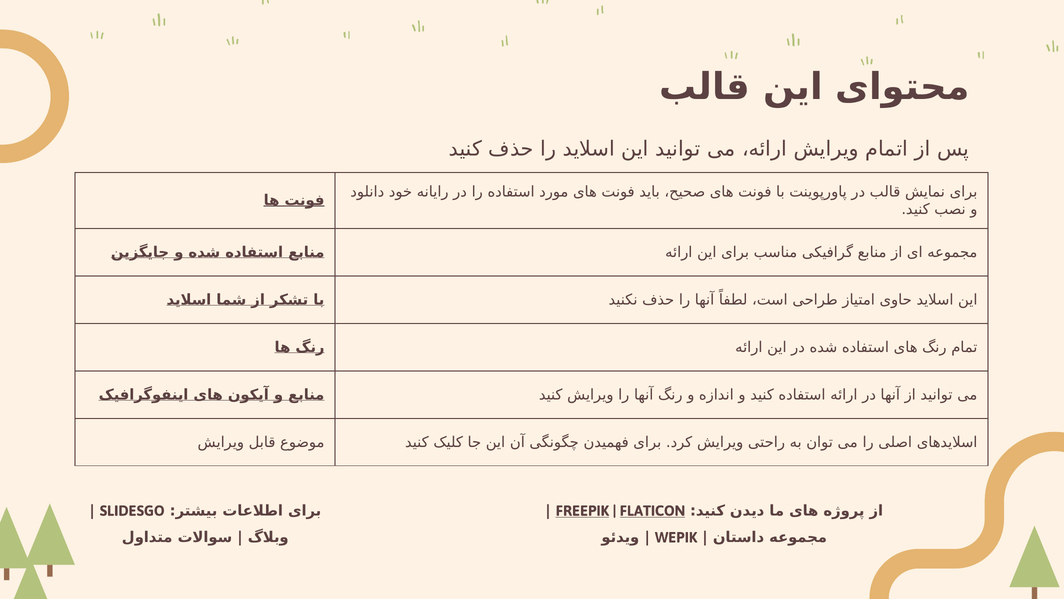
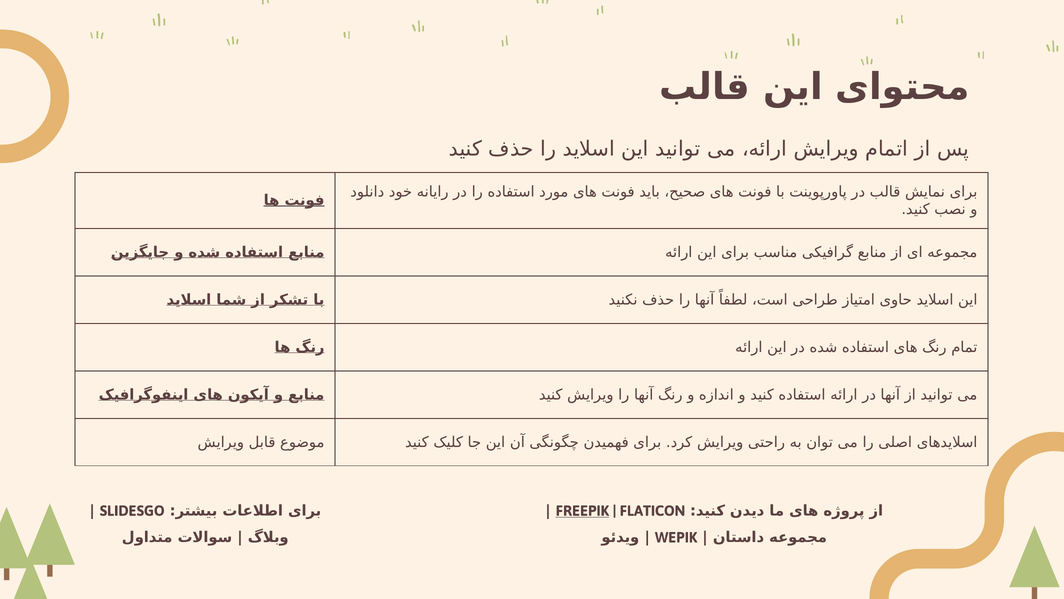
FLATICON underline: present -> none
